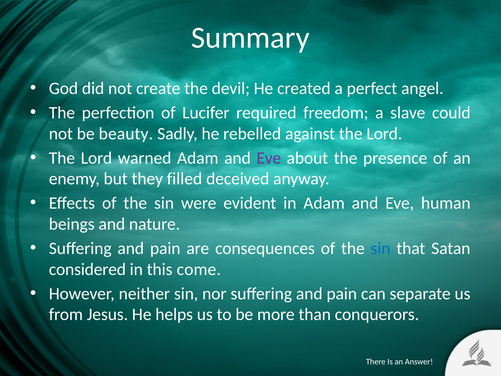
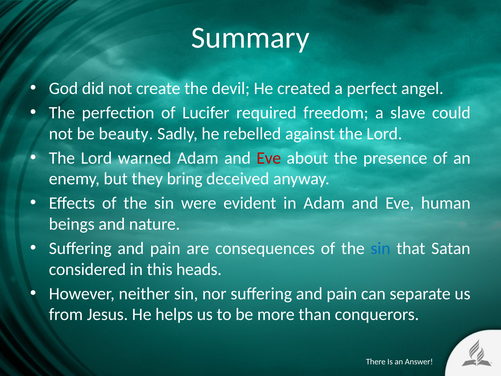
Eve at (269, 158) colour: purple -> red
filled: filled -> bring
come: come -> heads
